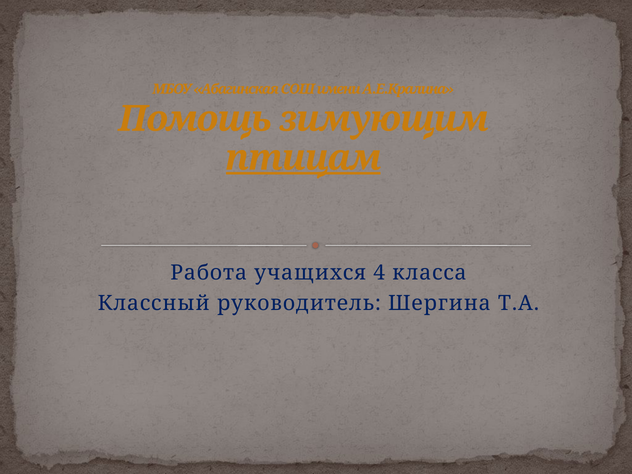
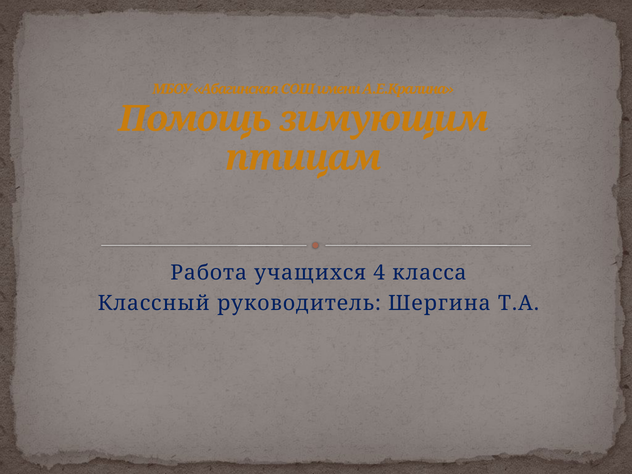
птицам underline: present -> none
